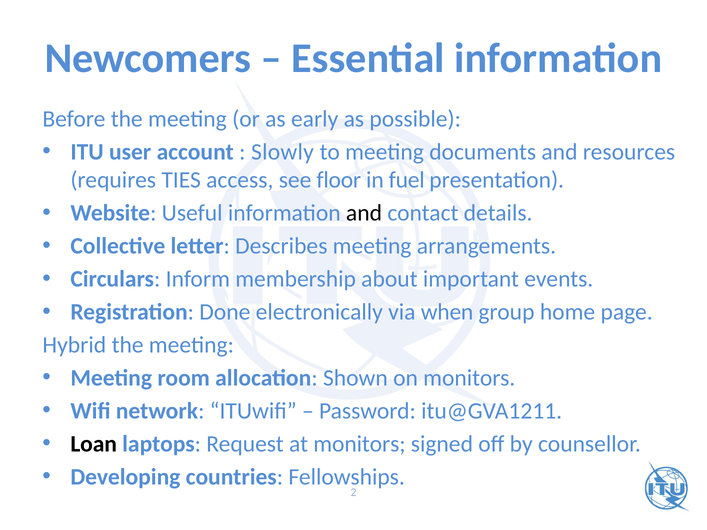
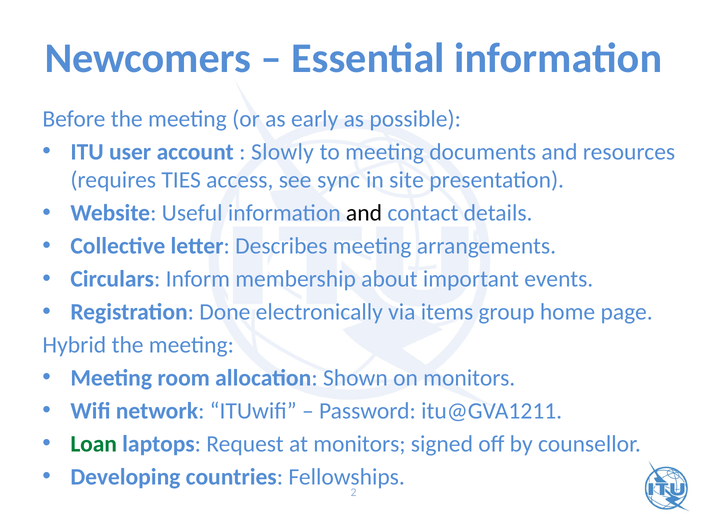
floor: floor -> sync
fuel: fuel -> site
when: when -> items
Loan colour: black -> green
